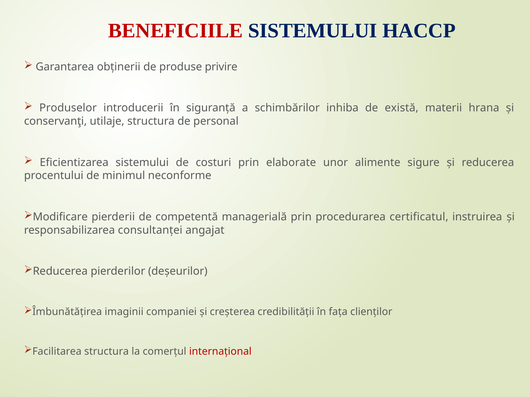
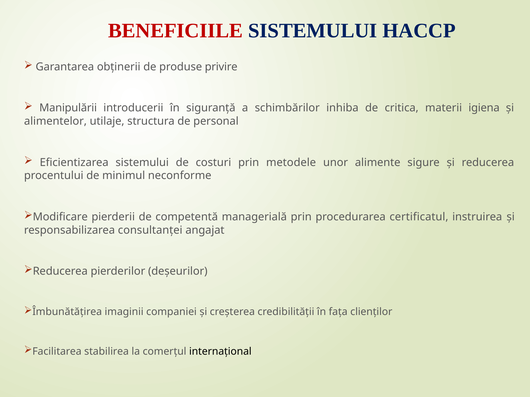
Produselor: Produselor -> Manipulării
există: există -> critica
hrana: hrana -> igiena
conservanţi: conservanţi -> alimentelor
elaborate: elaborate -> metodele
Facilitarea structura: structura -> stabilirea
internațional colour: red -> black
